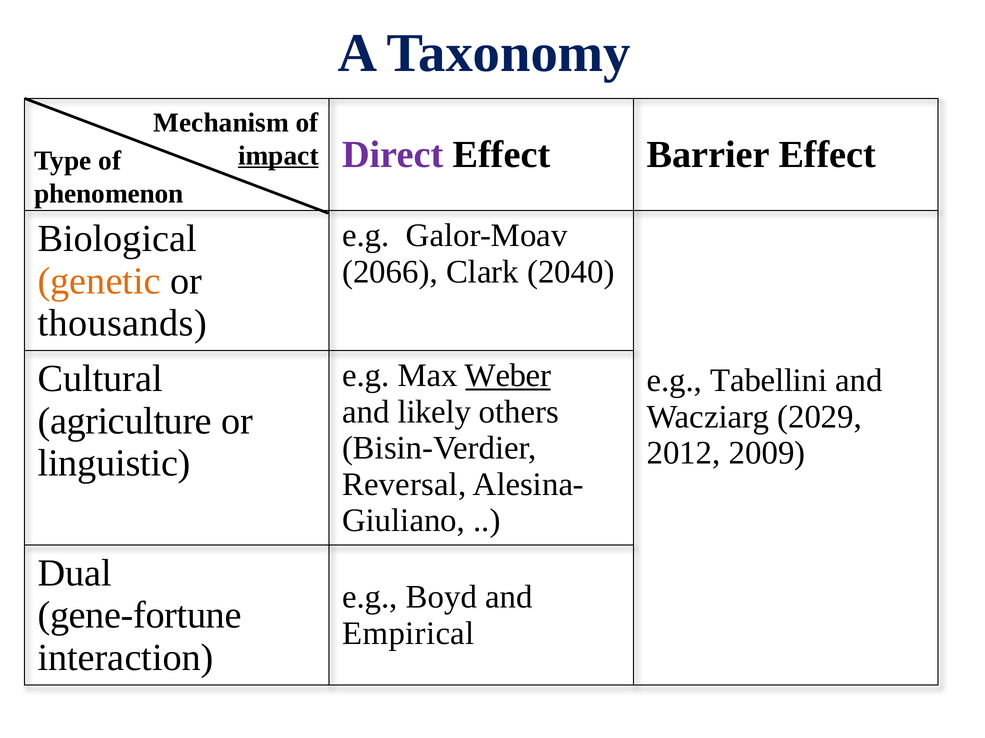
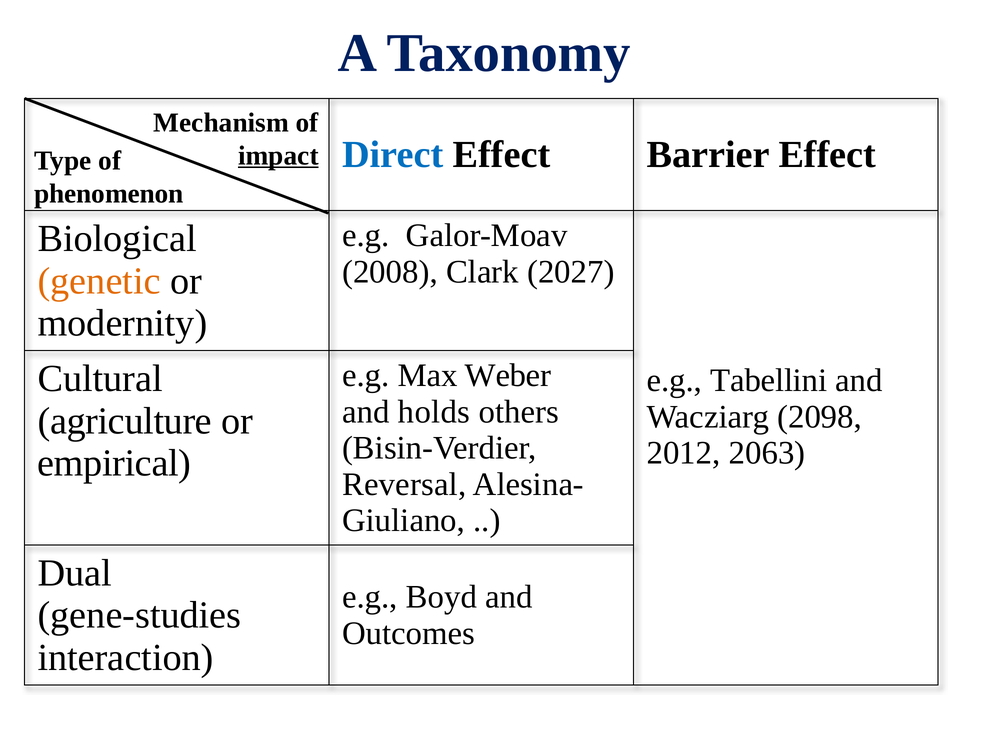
Direct colour: purple -> blue
2066: 2066 -> 2008
2040: 2040 -> 2027
thousands: thousands -> modernity
Weber underline: present -> none
likely: likely -> holds
2029: 2029 -> 2098
2009: 2009 -> 2063
linguistic: linguistic -> empirical
gene-fortune: gene-fortune -> gene-studies
Empirical: Empirical -> Outcomes
